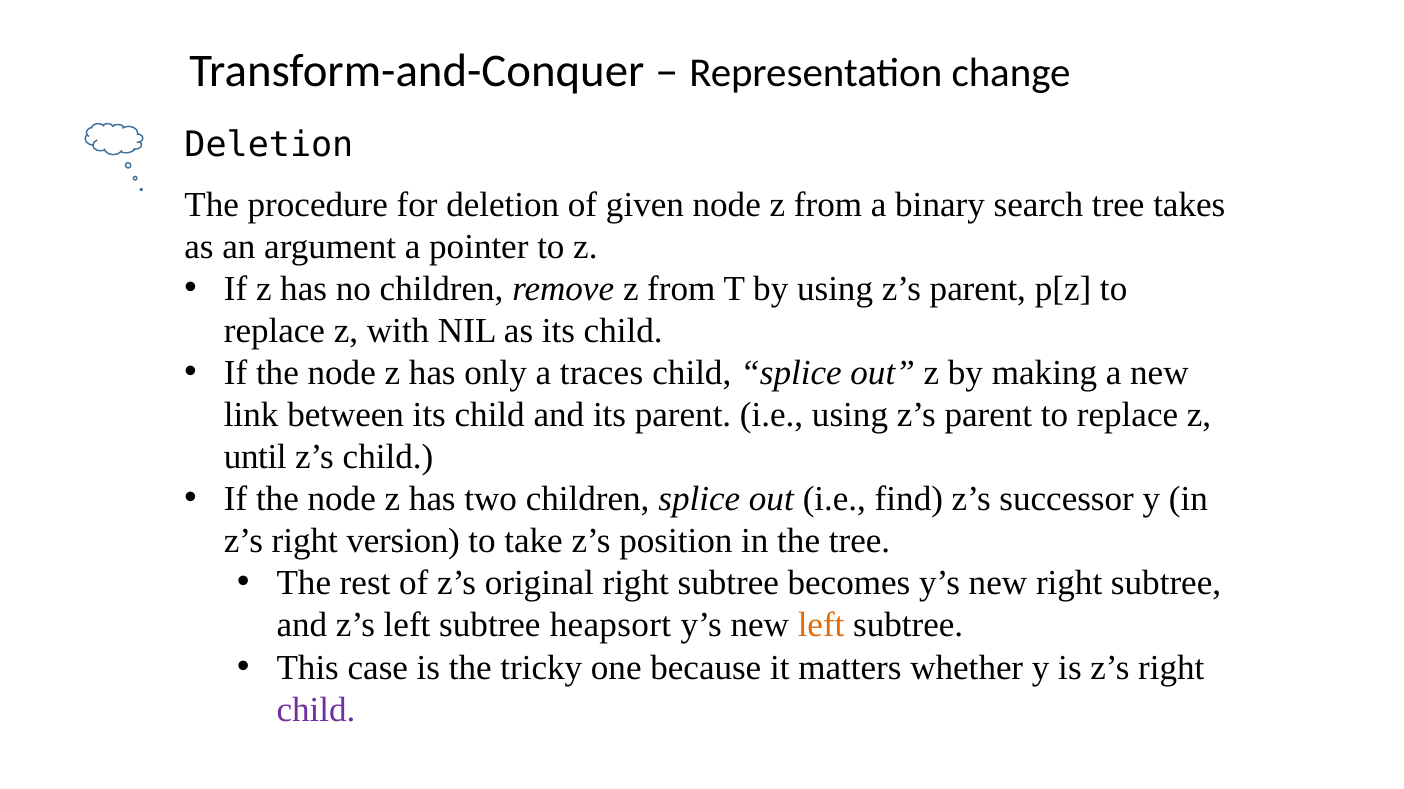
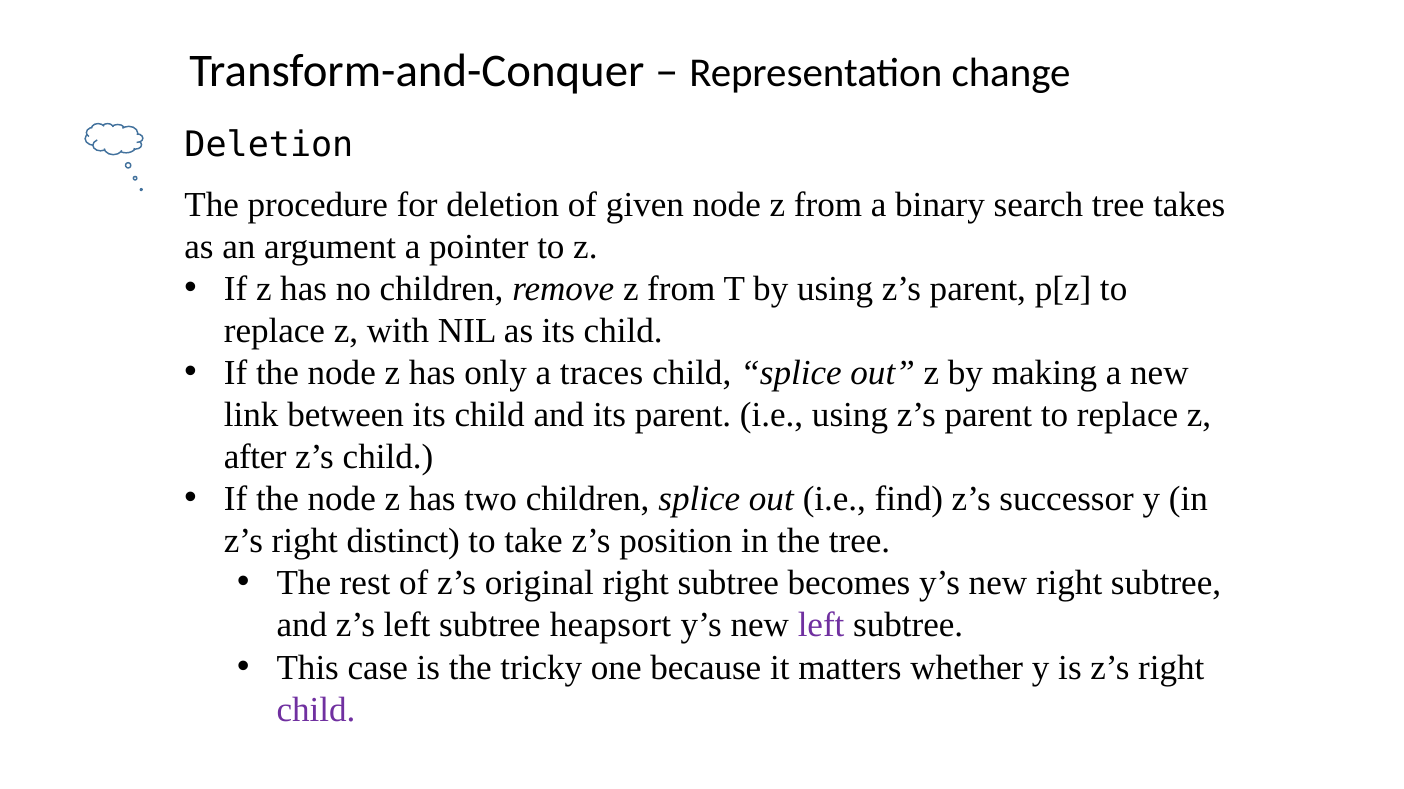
until: until -> after
version: version -> distinct
left at (821, 626) colour: orange -> purple
